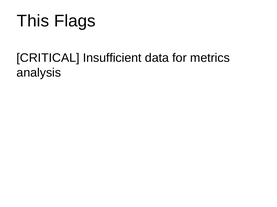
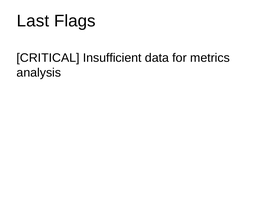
This: This -> Last
